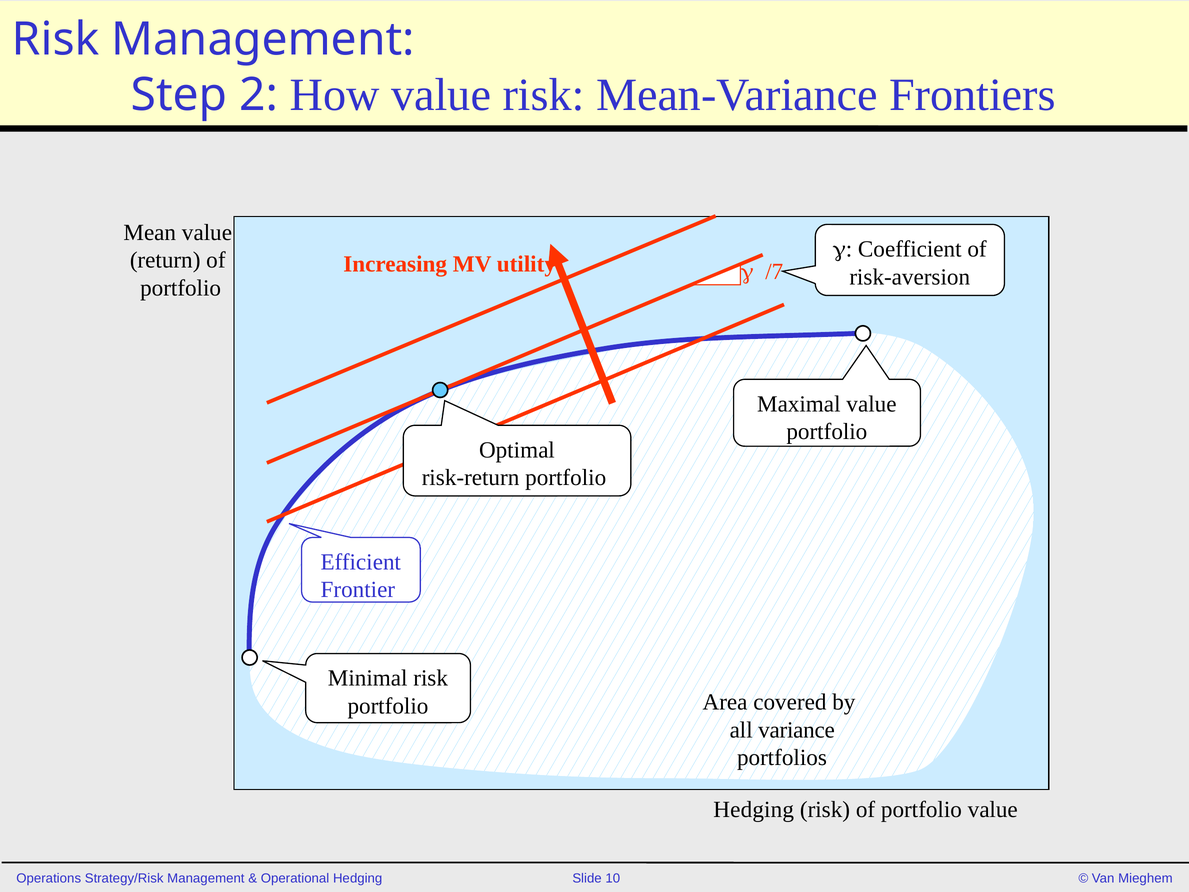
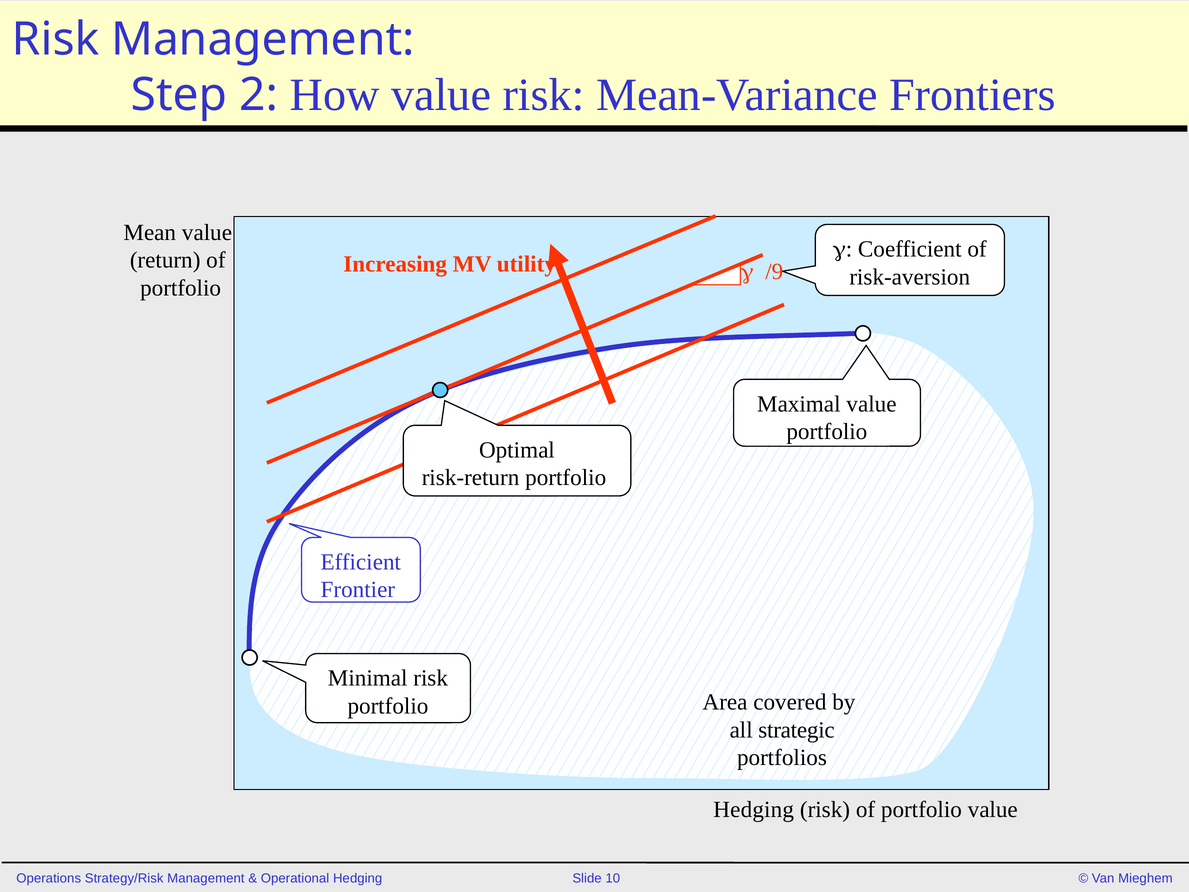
/7: /7 -> /9
variance: variance -> strategic
